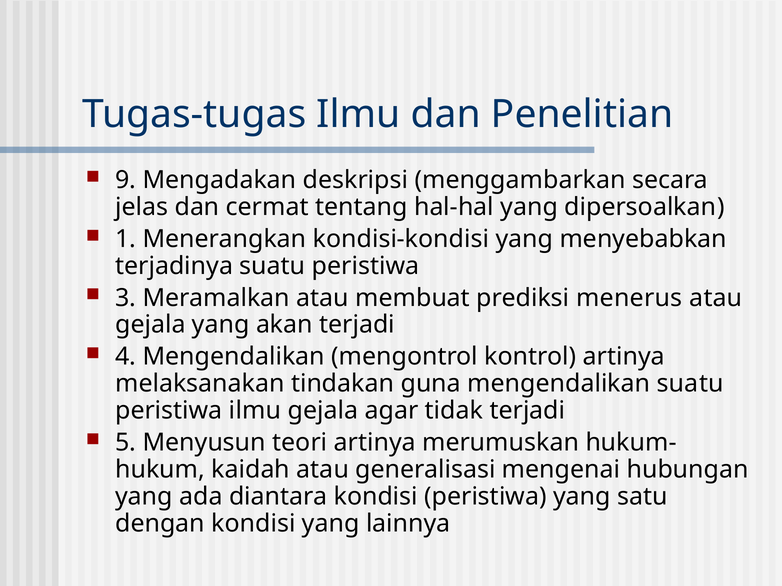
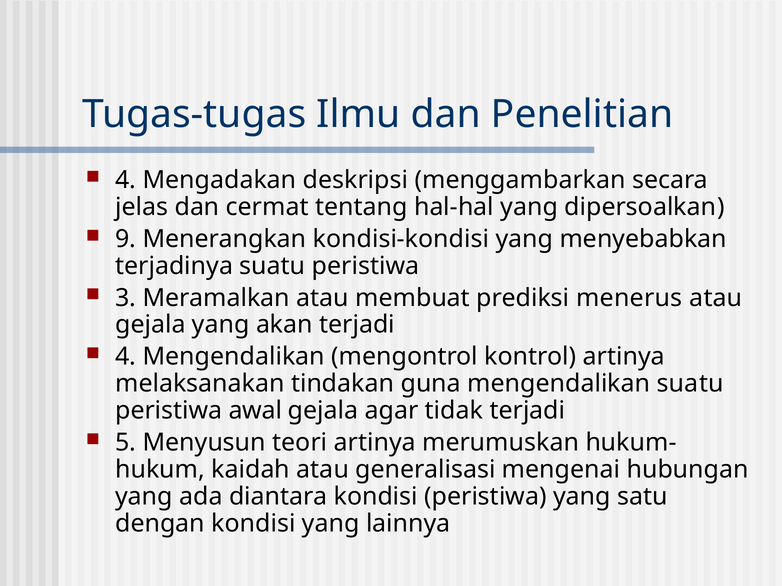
9 at (126, 180): 9 -> 4
1: 1 -> 9
peristiwa ilmu: ilmu -> awal
